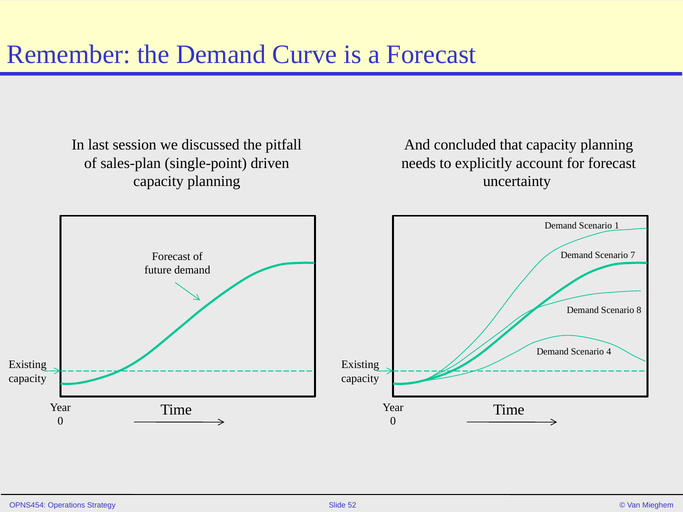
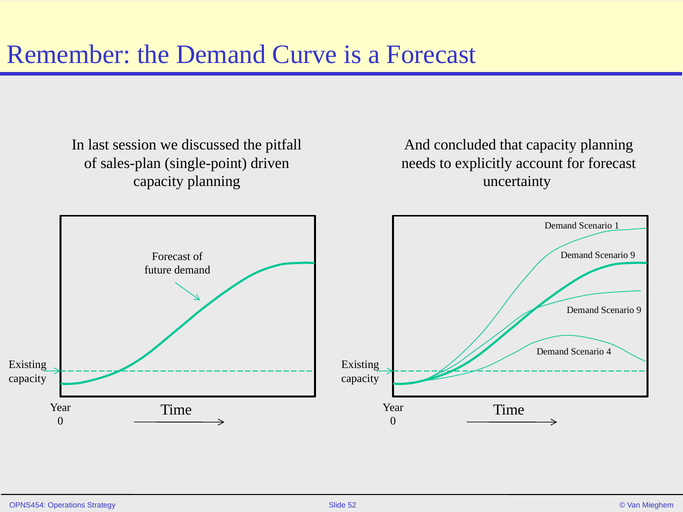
7 at (633, 255): 7 -> 9
8 at (639, 310): 8 -> 9
